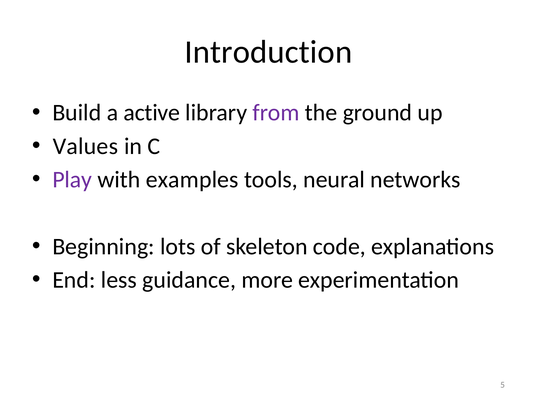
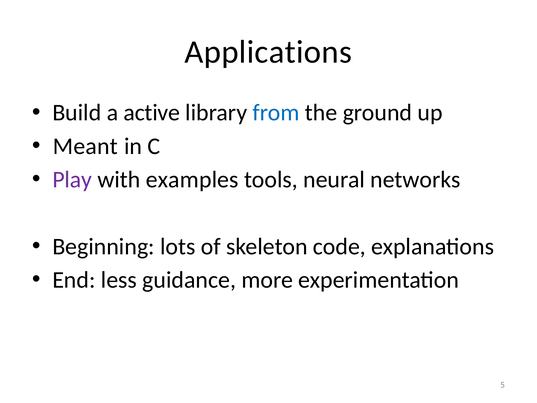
Introduction: Introduction -> Applications
from colour: purple -> blue
Values: Values -> Meant
